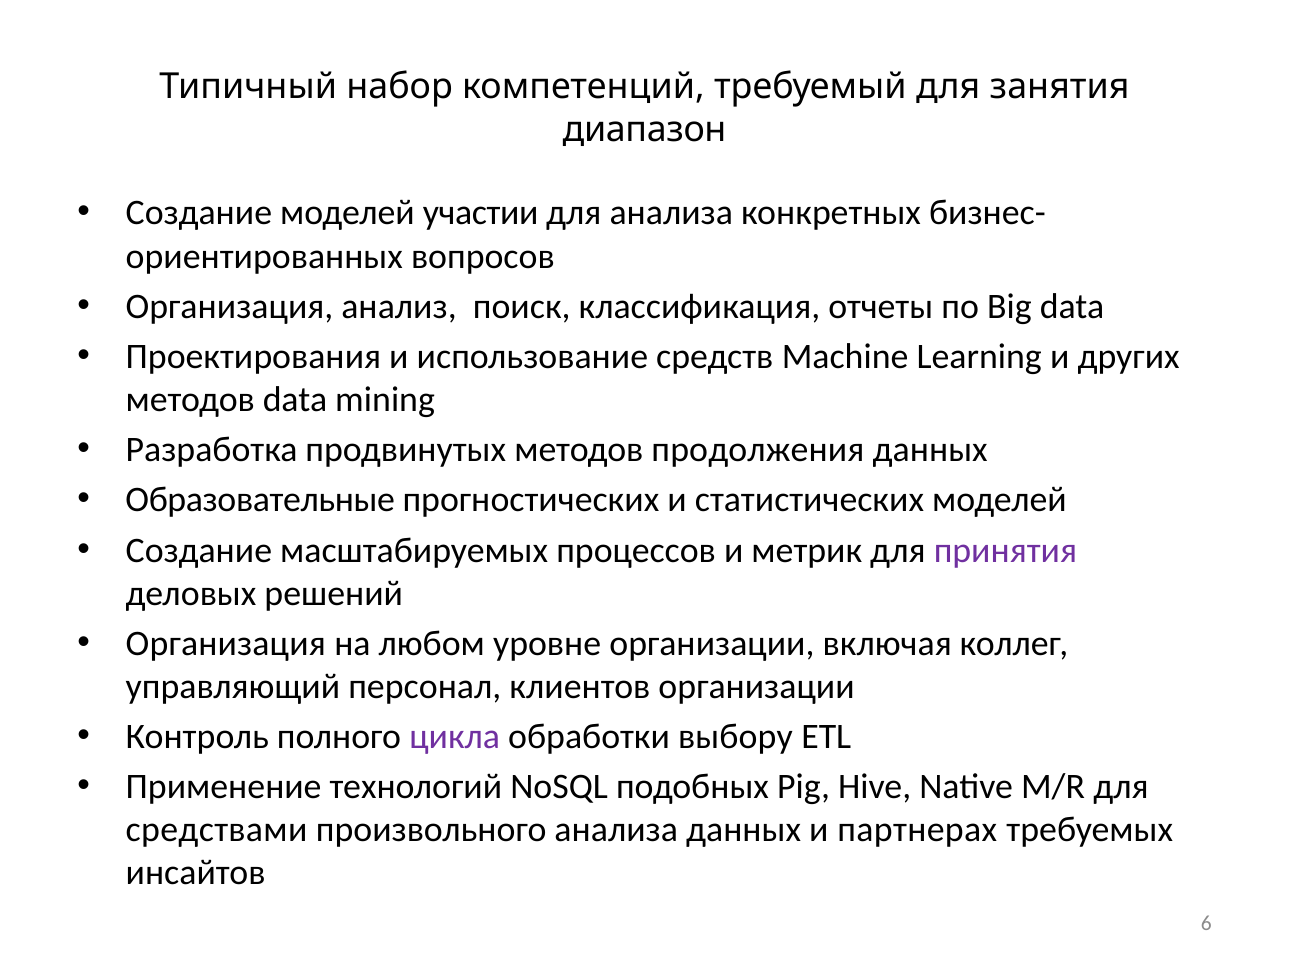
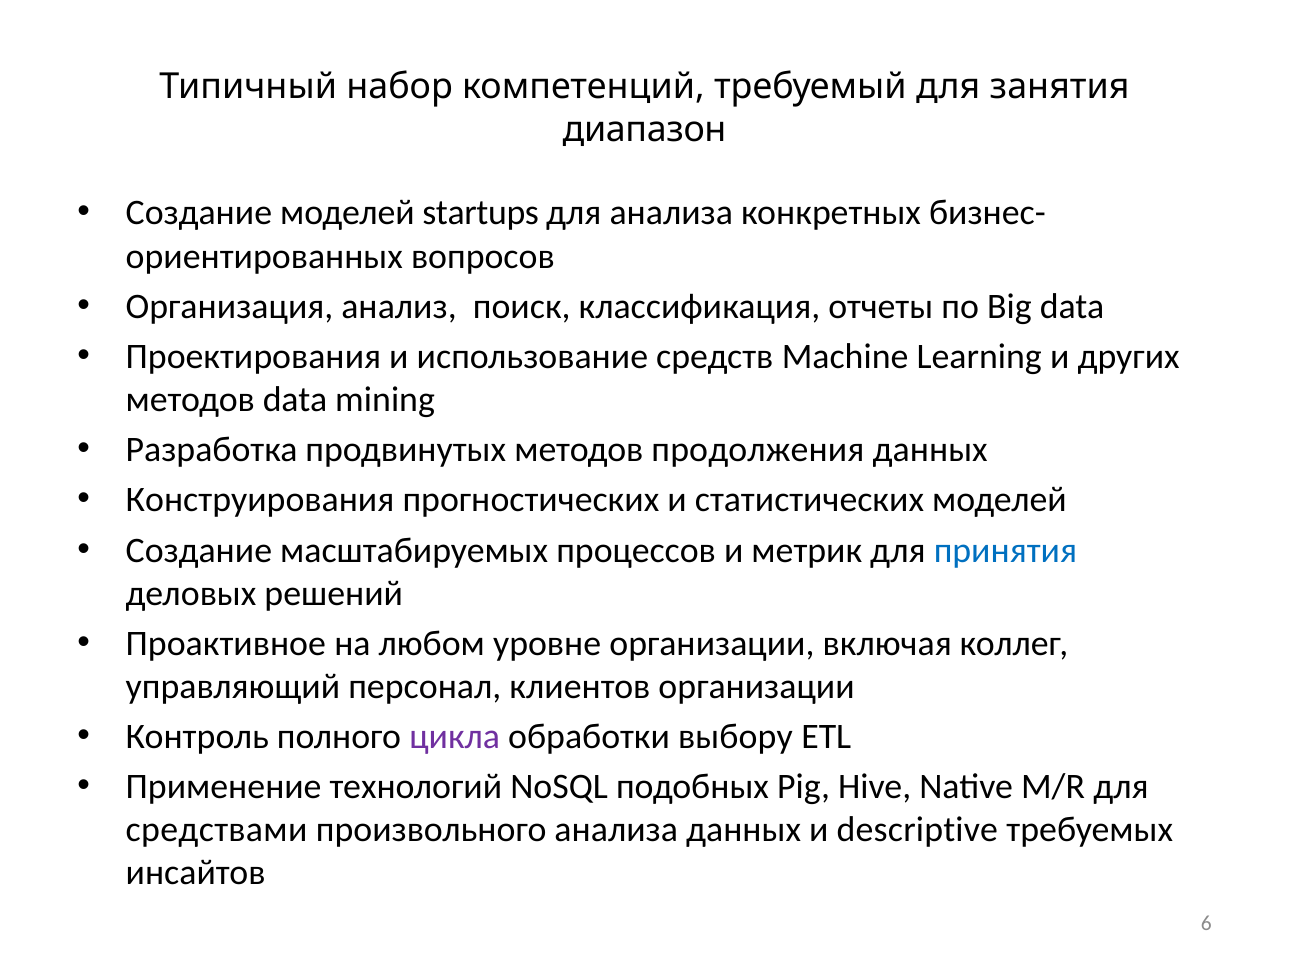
участии: участии -> startups
Образовательные: Образовательные -> Конструирования
принятия colour: purple -> blue
Организация at (226, 643): Организация -> Проактивное
партнерах: партнерах -> descriptive
